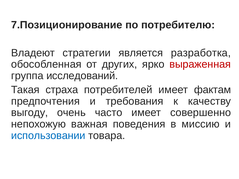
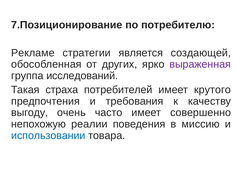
Владеют: Владеют -> Рекламе
разработка: разработка -> создающей
выраженная colour: red -> purple
фактам: фактам -> крутого
важная: важная -> реалии
